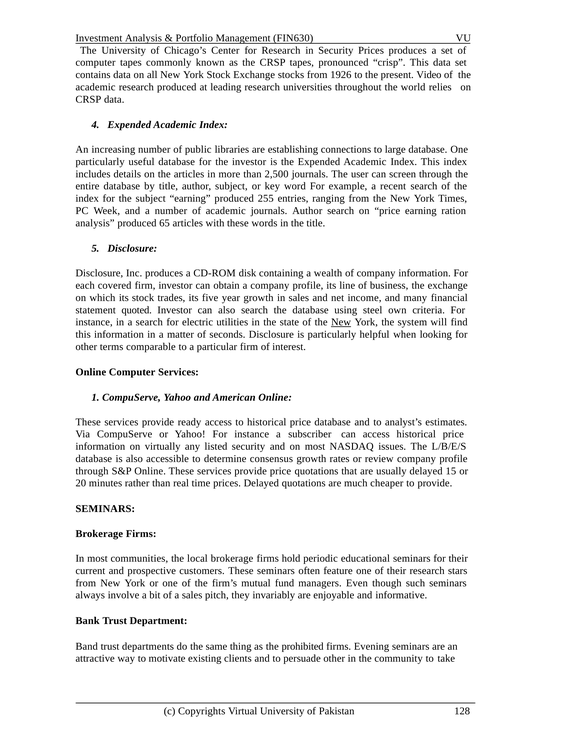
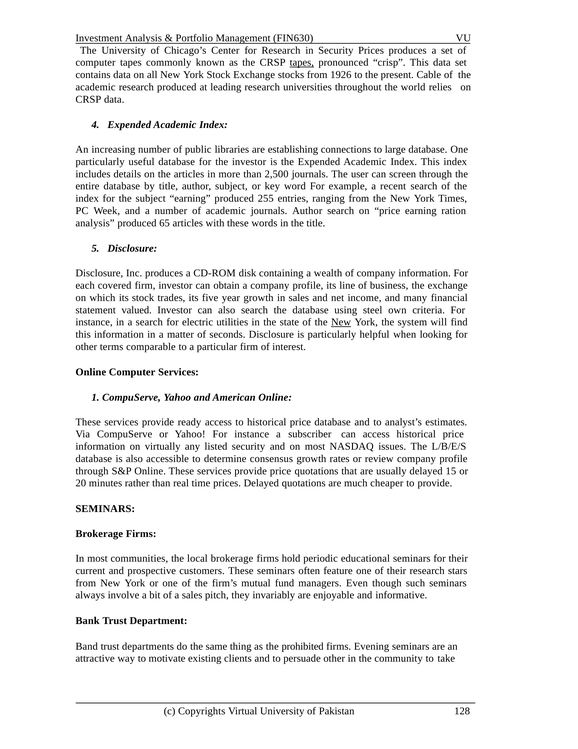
tapes at (302, 62) underline: none -> present
Video: Video -> Cable
quoted: quoted -> valued
